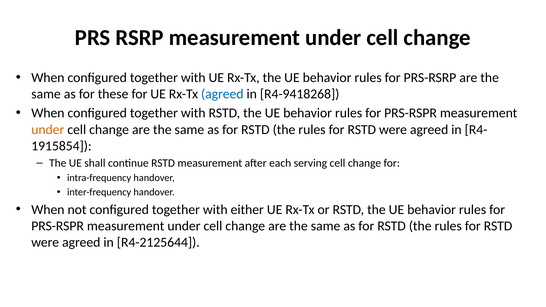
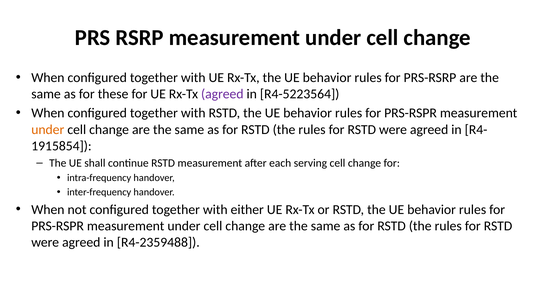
agreed at (222, 94) colour: blue -> purple
R4-9418268: R4-9418268 -> R4-5223564
R4-2125644: R4-2125644 -> R4-2359488
